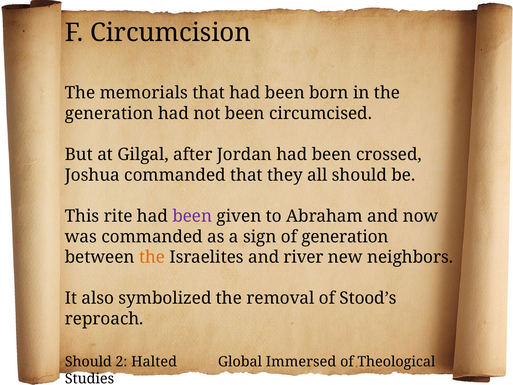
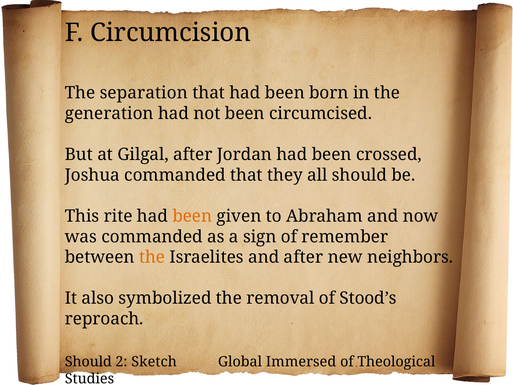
memorials: memorials -> separation
been at (192, 216) colour: purple -> orange
of generation: generation -> remember
and river: river -> after
Halted: Halted -> Sketch
